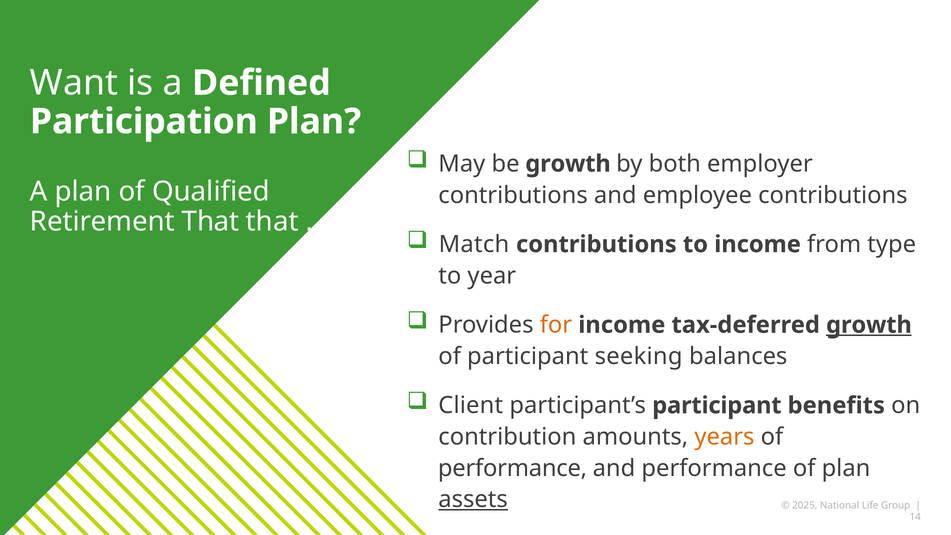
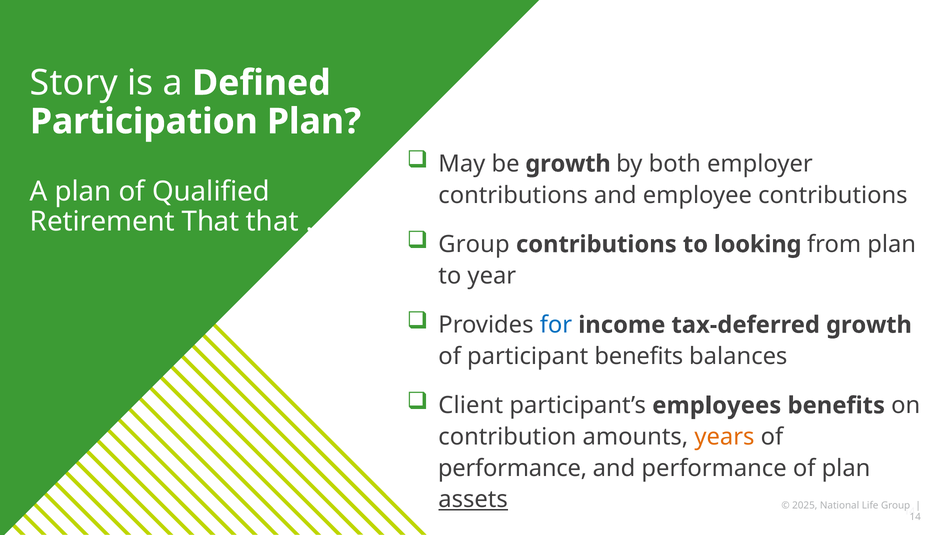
Want: Want -> Story
Match at (474, 244): Match -> Group
to income: income -> looking
from type: type -> plan
for colour: orange -> blue
growth at (869, 325) underline: present -> none
participant seeking: seeking -> benefits
participant’s participant: participant -> employees
